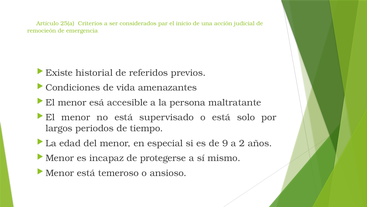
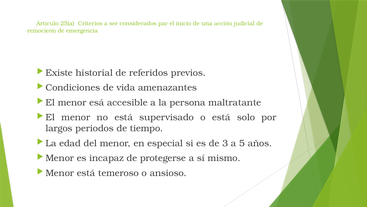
9: 9 -> 3
2: 2 -> 5
